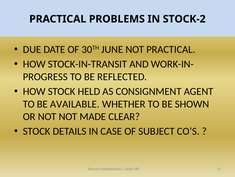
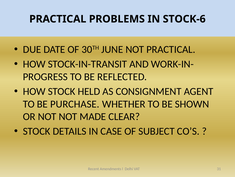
STOCK-2: STOCK-2 -> STOCK-6
AVAILABLE: AVAILABLE -> PURCHASE
